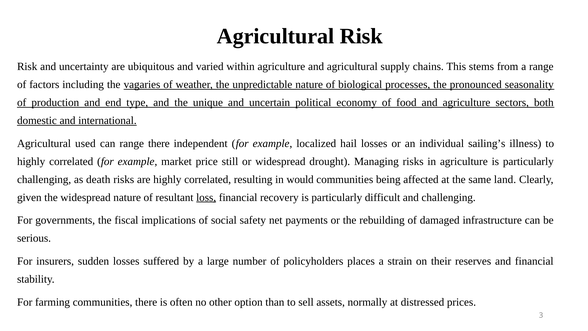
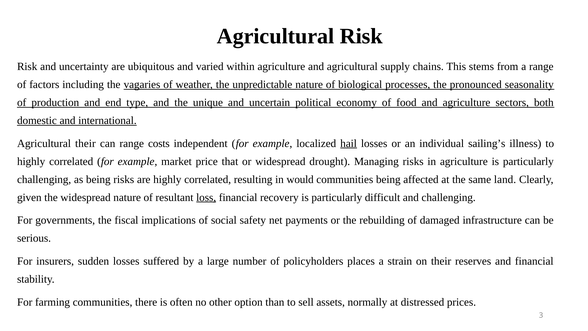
Agricultural used: used -> their
range there: there -> costs
hail underline: none -> present
still: still -> that
as death: death -> being
